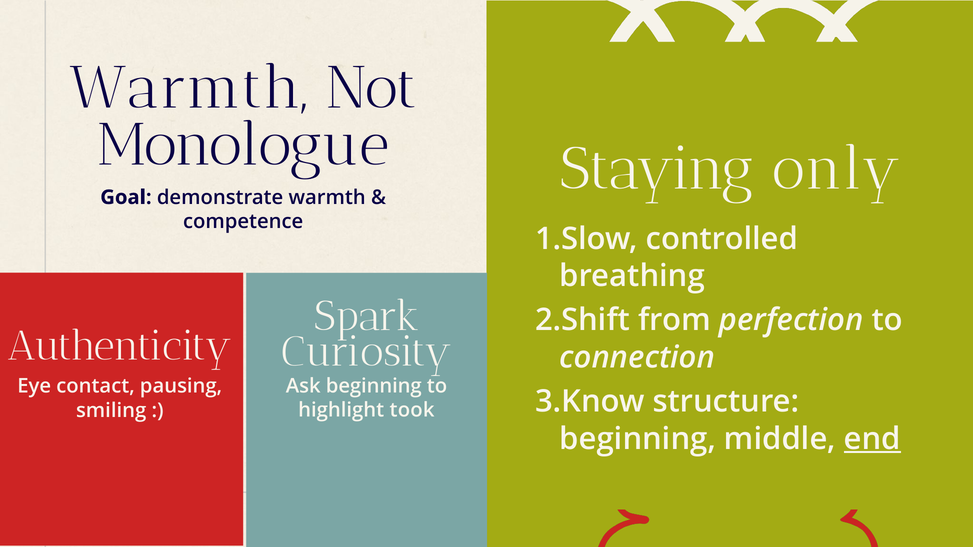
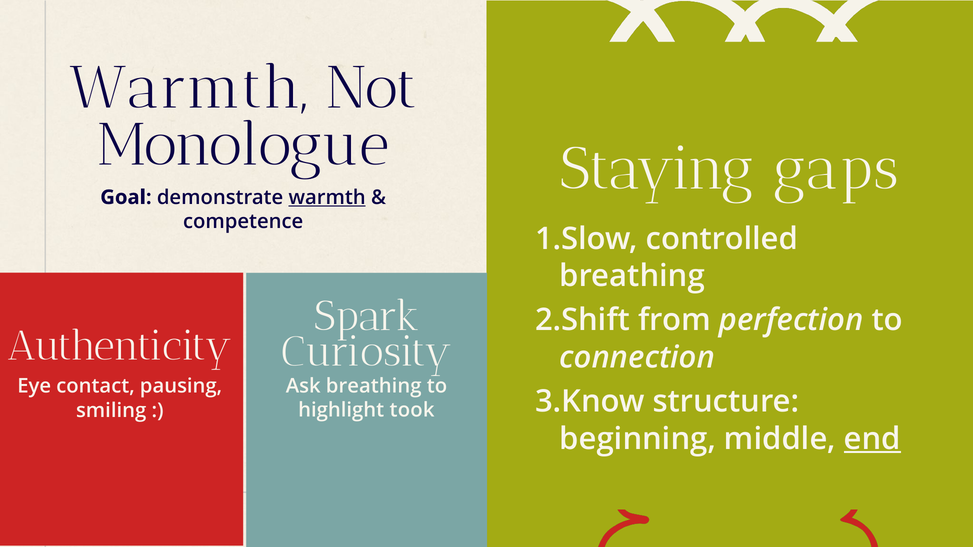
only: only -> gaps
warmth at (327, 197) underline: none -> present
Ask beginning: beginning -> breathing
